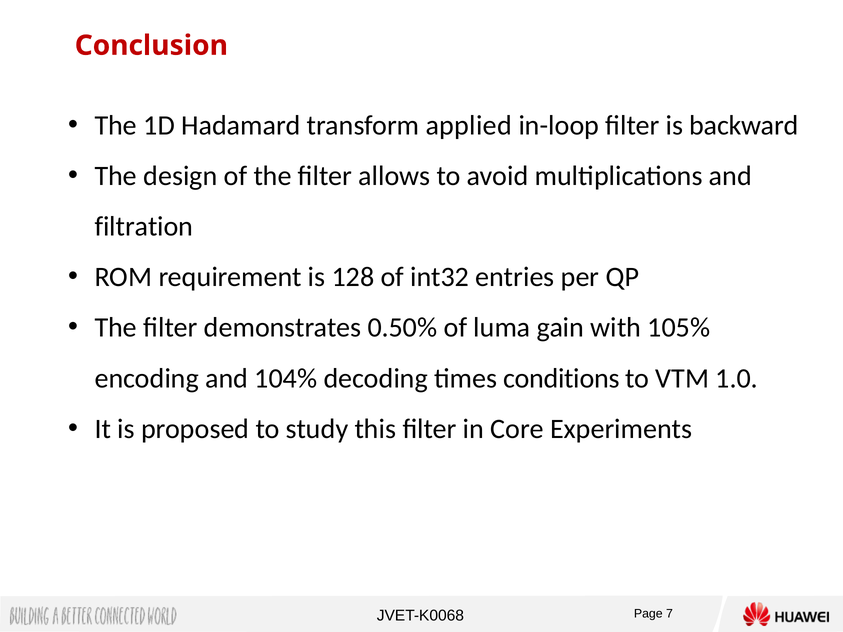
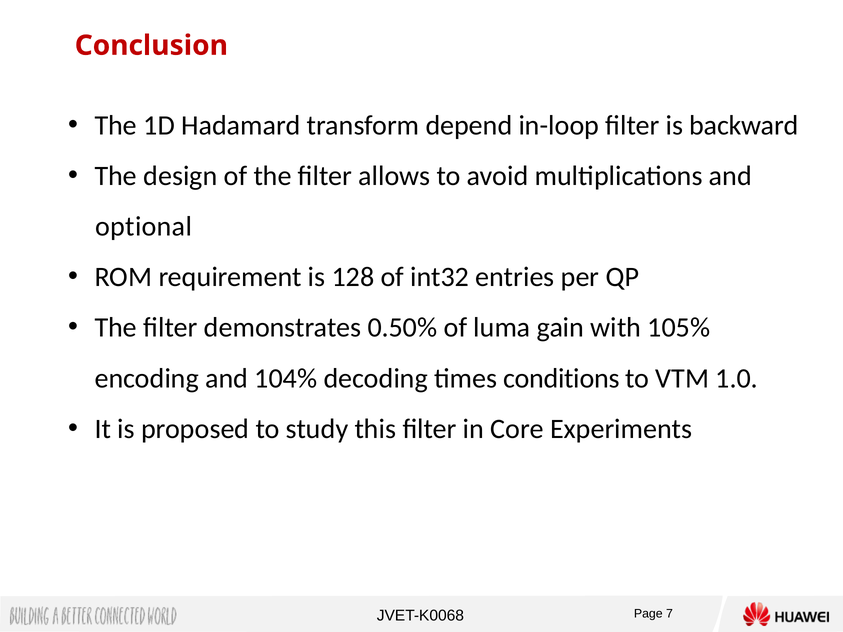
applied: applied -> depend
filtration: filtration -> optional
